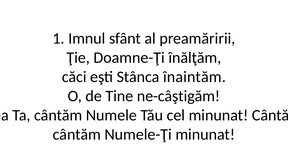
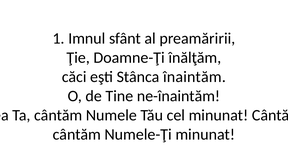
ne-câştigăm: ne-câştigăm -> ne-înaintăm
